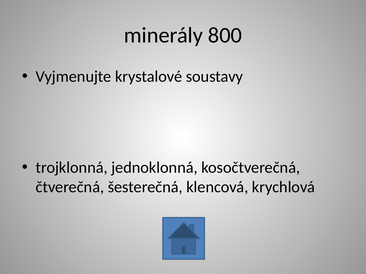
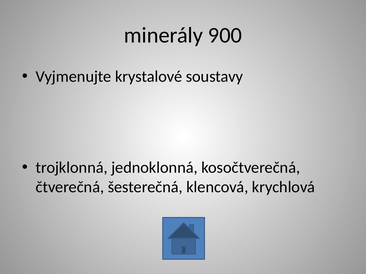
800: 800 -> 900
